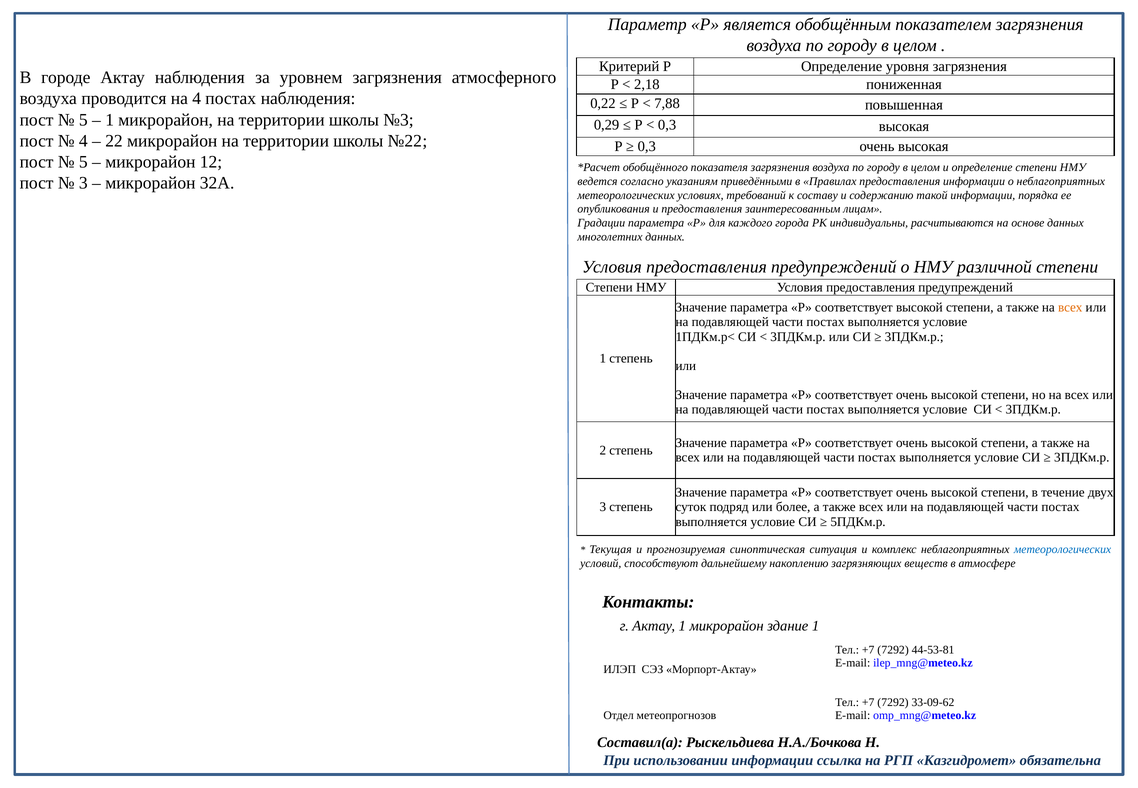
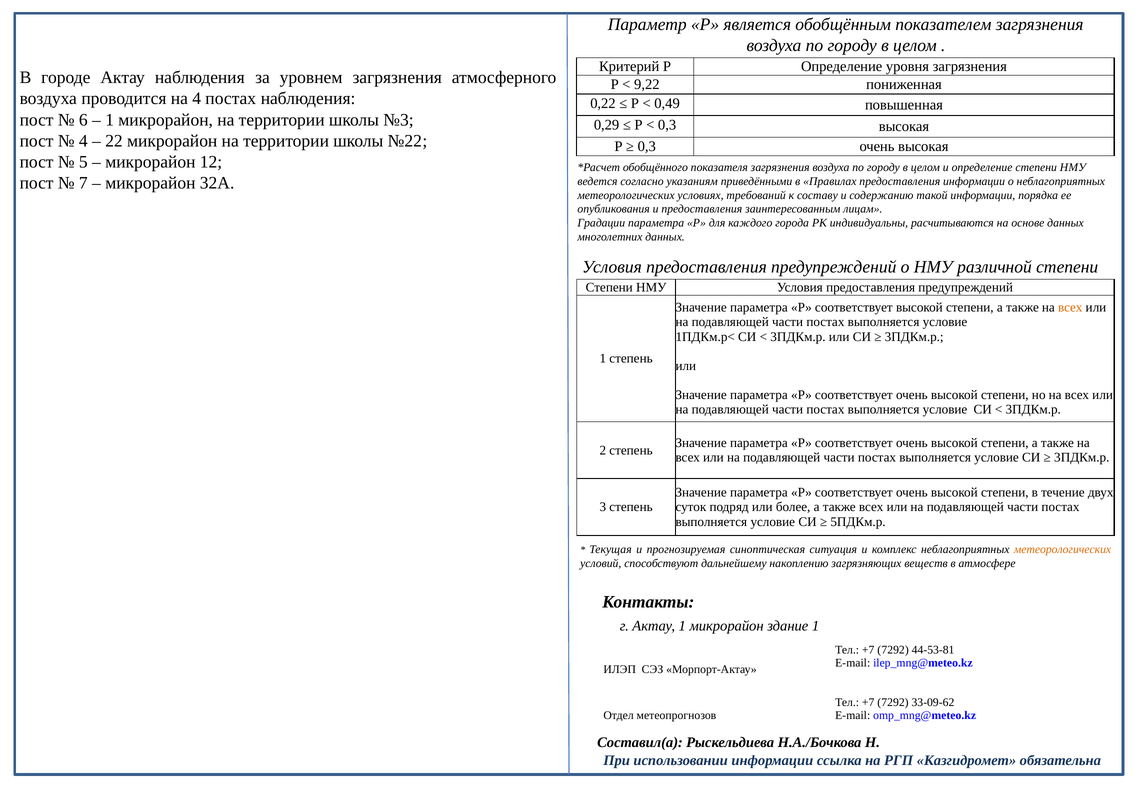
2,18: 2,18 -> 9,22
7,88: 7,88 -> 0,49
5 at (83, 120): 5 -> 6
3 at (83, 183): 3 -> 7
метеорологических at (1063, 549) colour: blue -> orange
